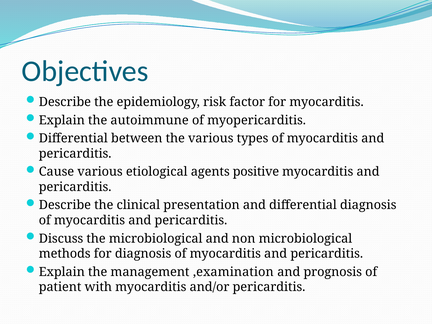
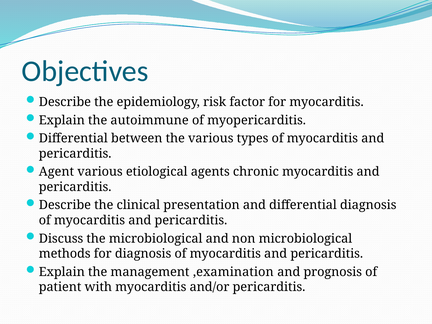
Cause: Cause -> Agent
positive: positive -> chronic
